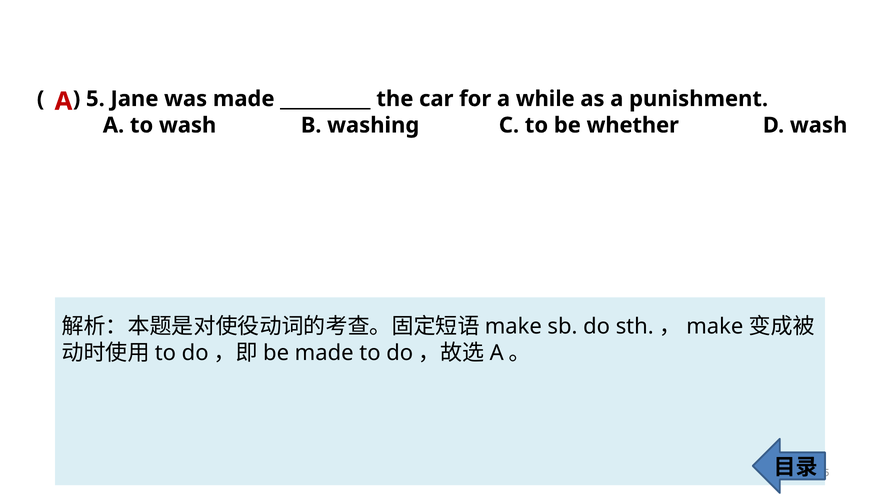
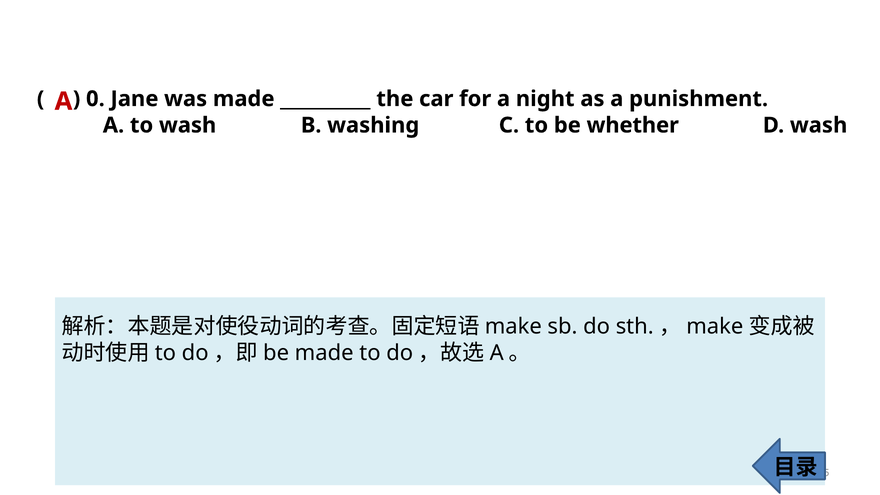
5: 5 -> 0
while: while -> night
